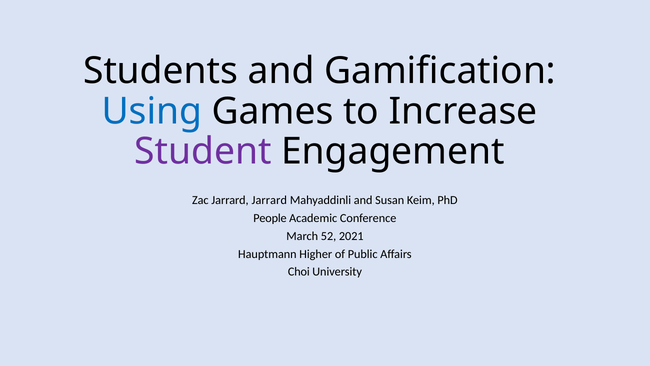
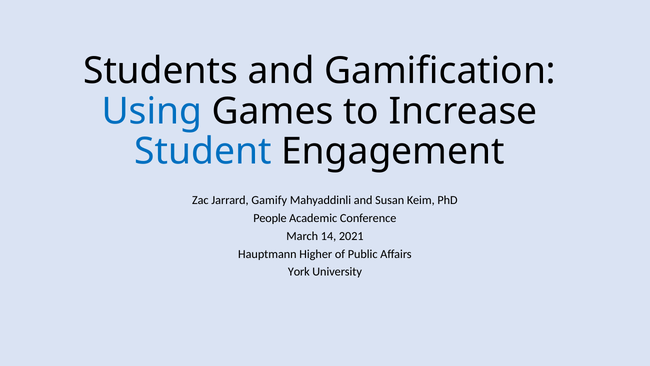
Student colour: purple -> blue
Jarrard Jarrard: Jarrard -> Gamify
52: 52 -> 14
Choi: Choi -> York
